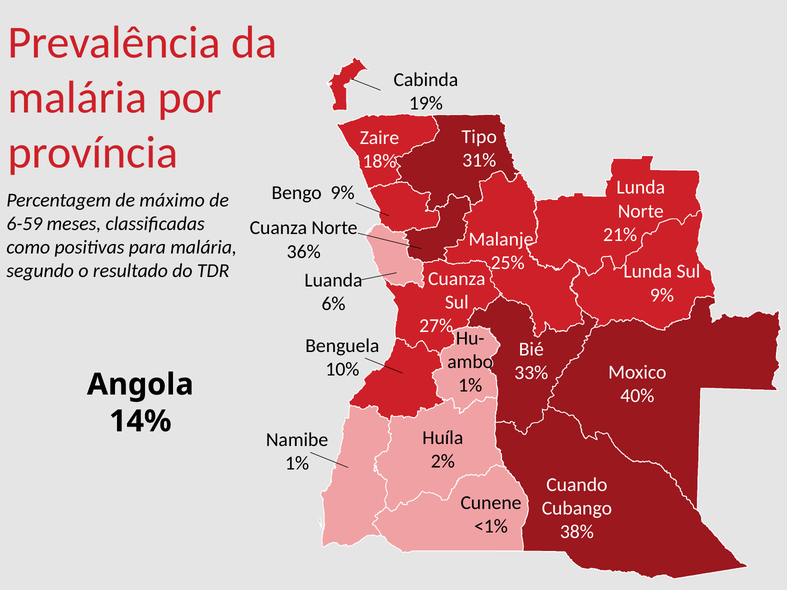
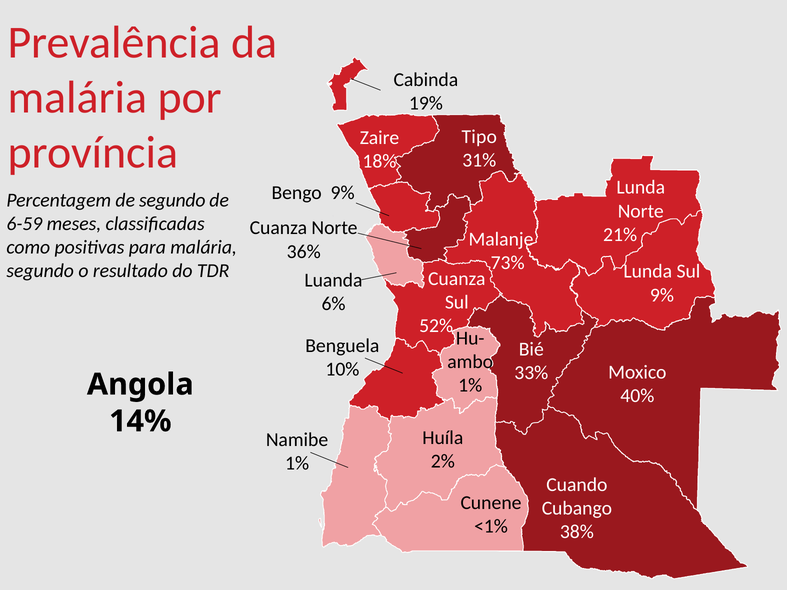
de máximo: máximo -> segundo
25%: 25% -> 73%
27%: 27% -> 52%
